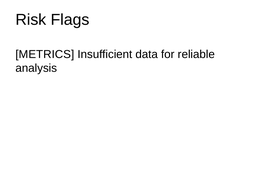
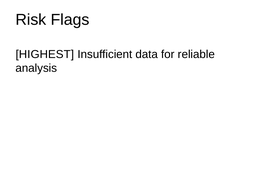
METRICS: METRICS -> HIGHEST
